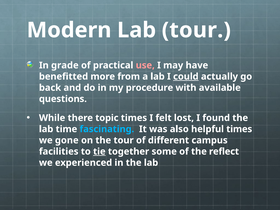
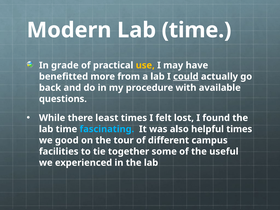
Modern Lab tour: tour -> time
use colour: pink -> yellow
topic: topic -> least
gone: gone -> good
tie underline: present -> none
reflect: reflect -> useful
